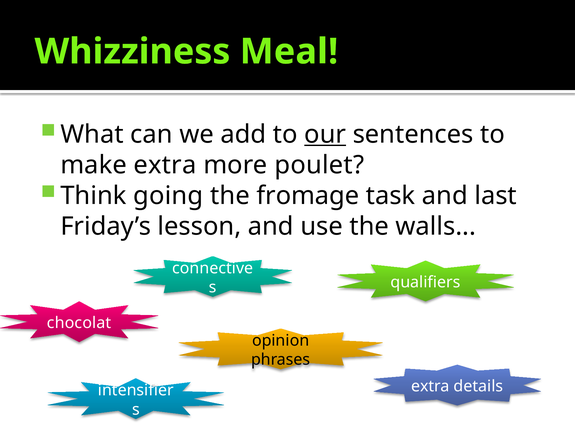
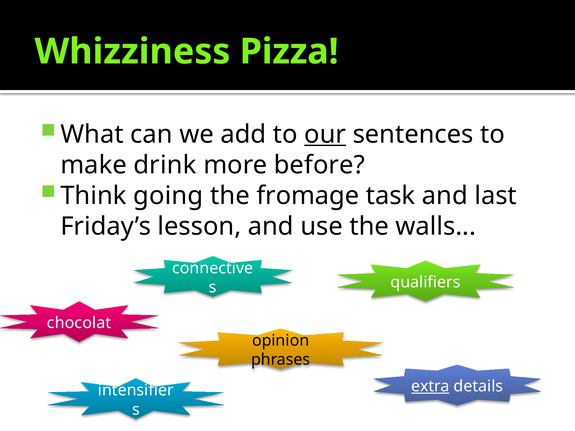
Meal: Meal -> Pizza
make extra: extra -> drink
poulet: poulet -> before
extra at (430, 387) underline: none -> present
